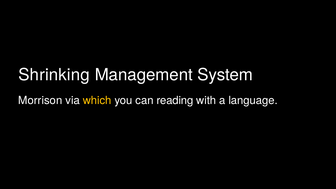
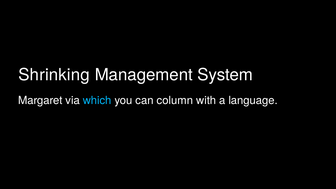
Morrison: Morrison -> Margaret
which colour: yellow -> light blue
reading: reading -> column
